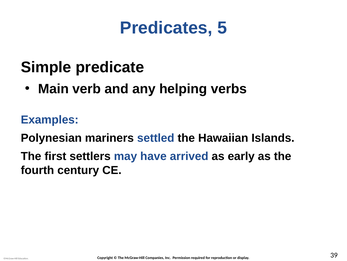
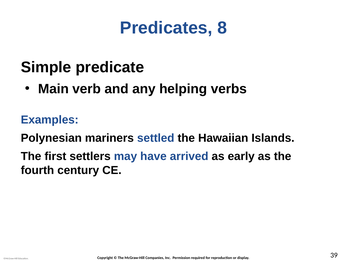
5: 5 -> 8
